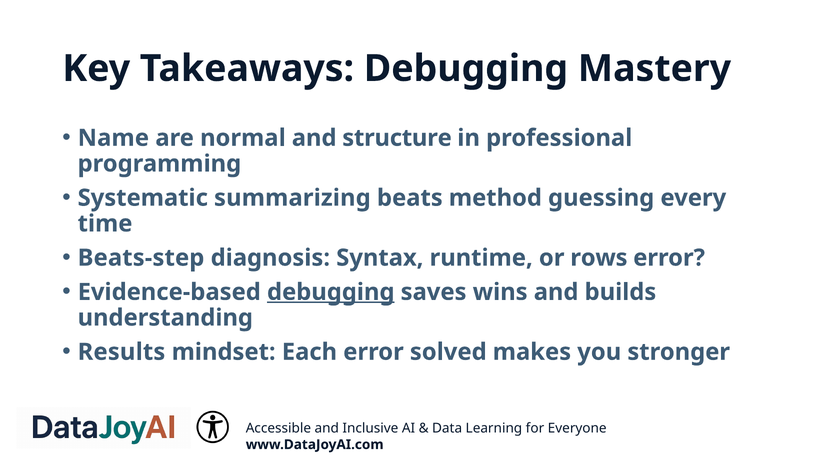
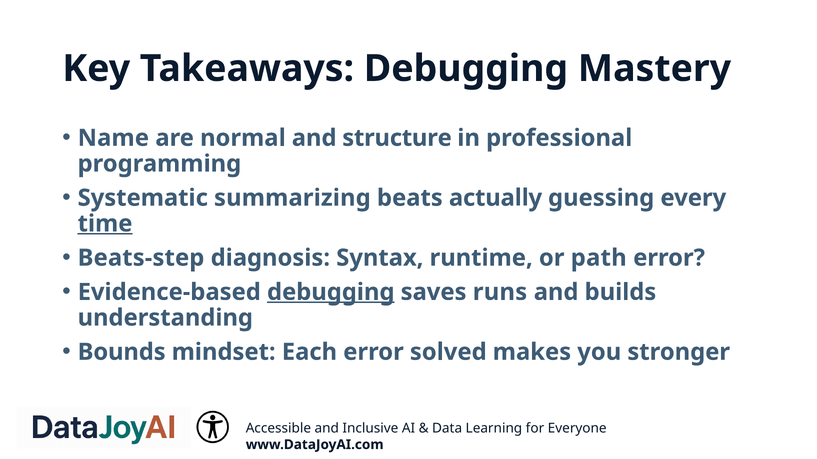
method: method -> actually
time underline: none -> present
rows: rows -> path
wins: wins -> runs
Results: Results -> Bounds
